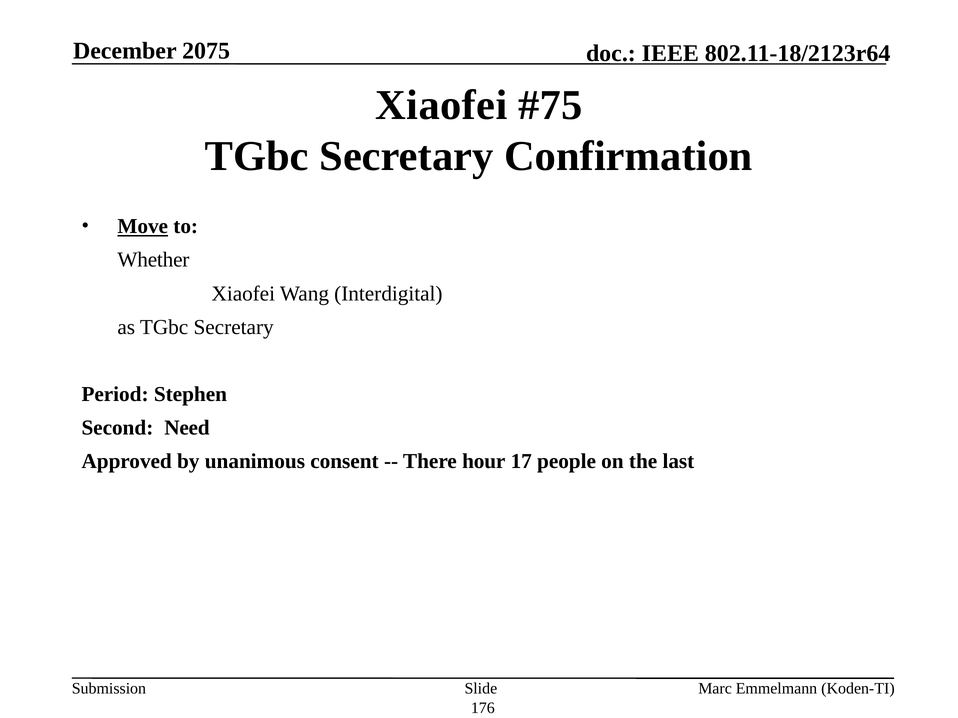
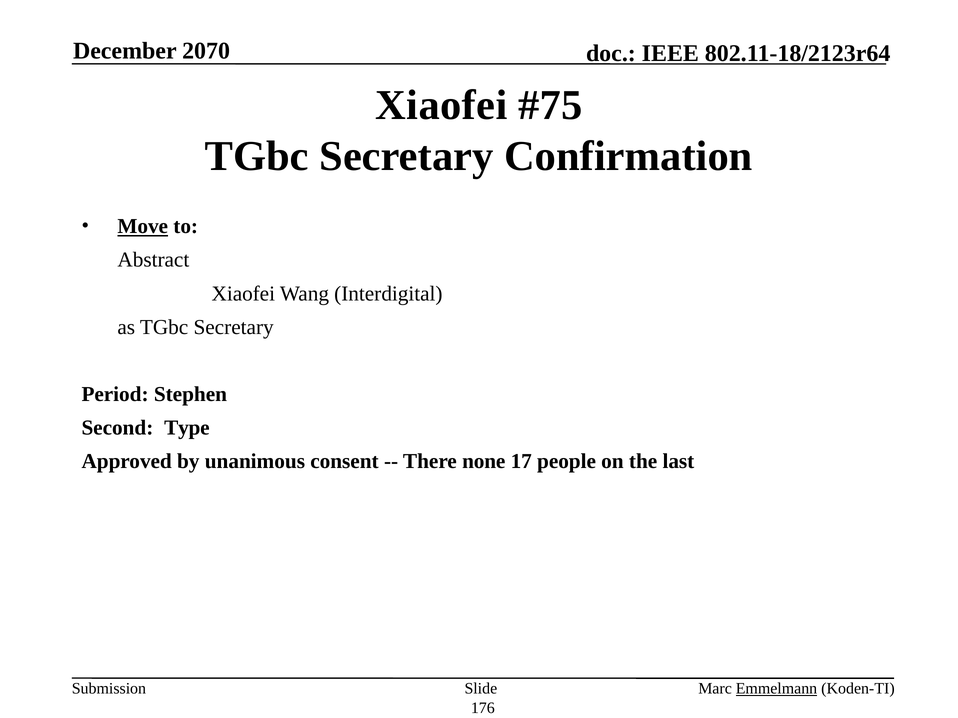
2075: 2075 -> 2070
Whether: Whether -> Abstract
Need: Need -> Type
hour: hour -> none
Emmelmann underline: none -> present
